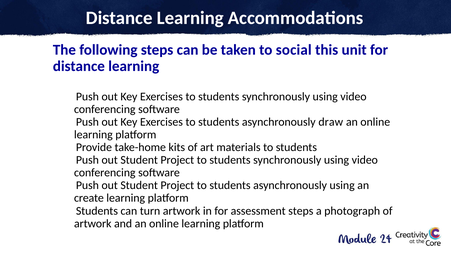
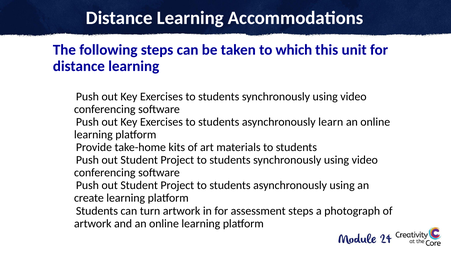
social: social -> which
draw: draw -> learn
